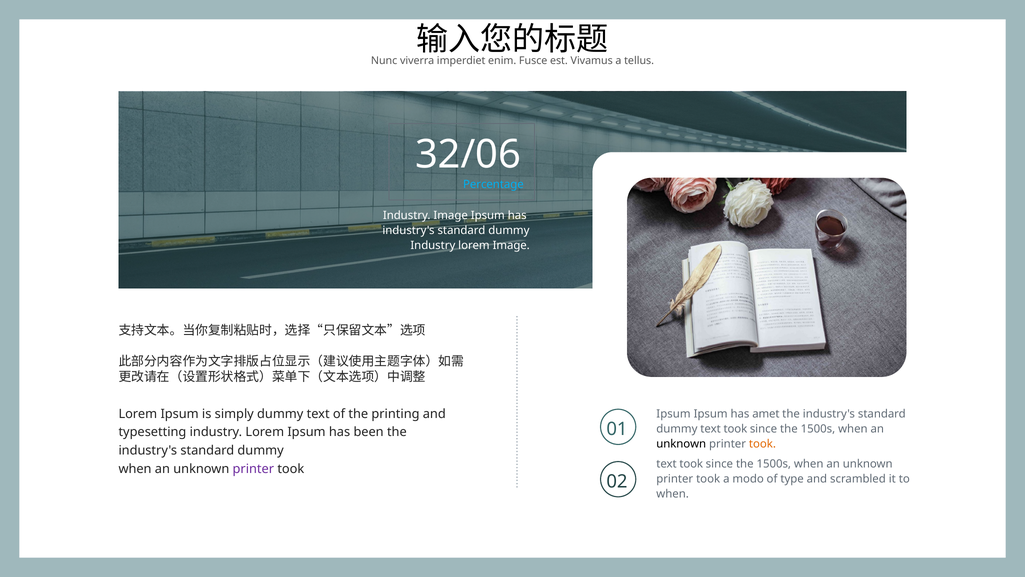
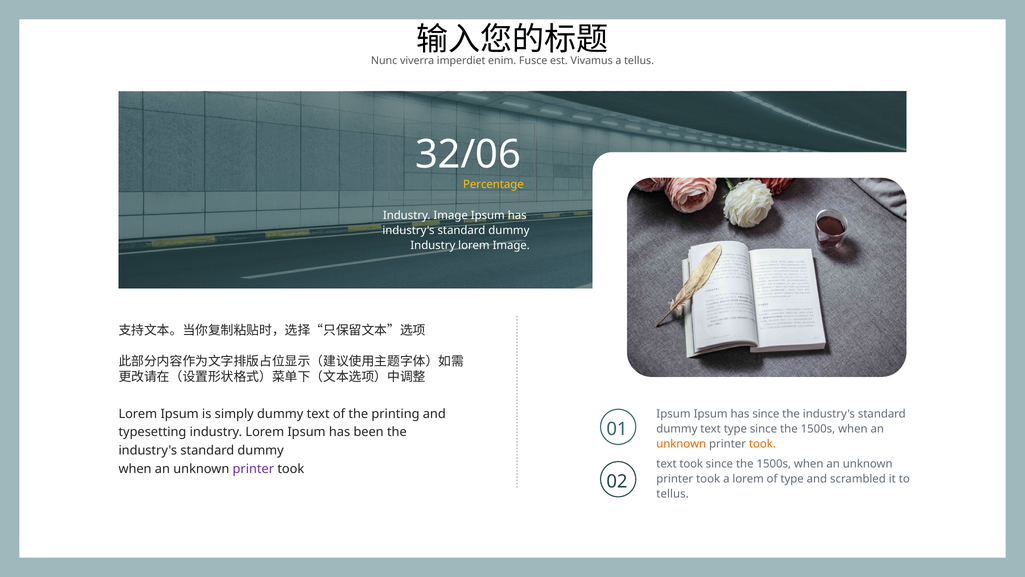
Percentage colour: light blue -> yellow
has amet: amet -> since
dummy text took: took -> type
unknown at (681, 444) colour: black -> orange
a modo: modo -> lorem
when at (673, 494): when -> tellus
